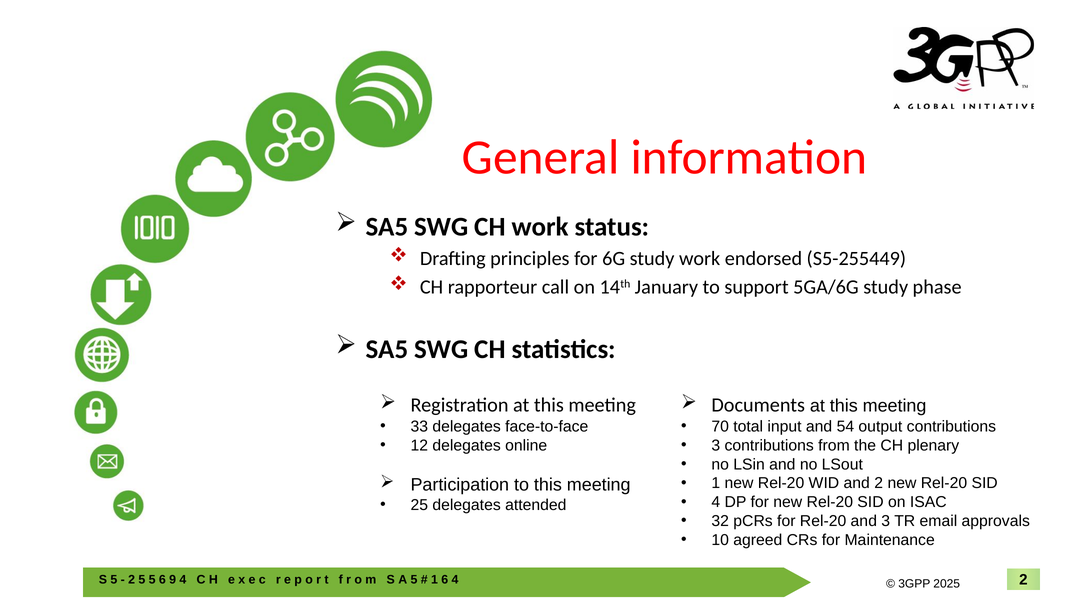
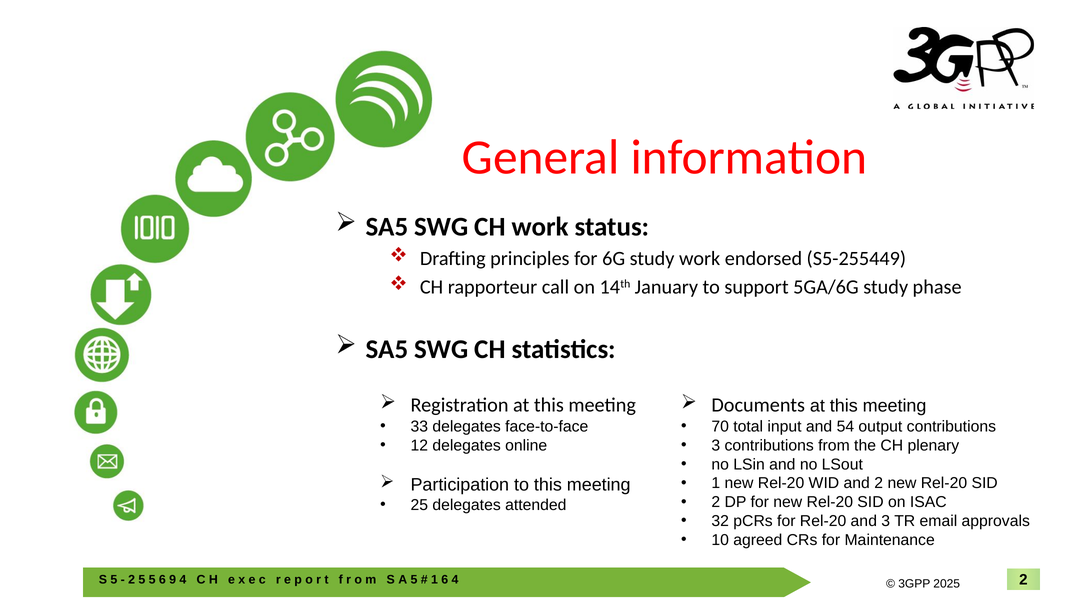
4 at (716, 502): 4 -> 2
